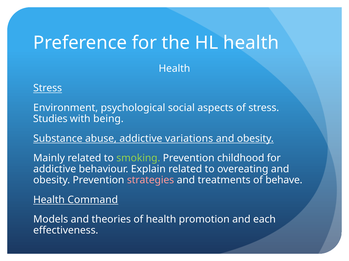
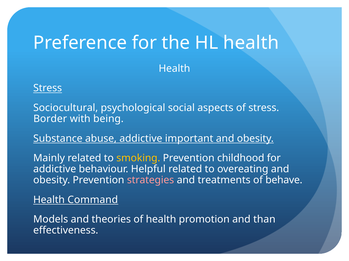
Environment: Environment -> Sociocultural
Studies: Studies -> Border
variations: variations -> important
smoking colour: light green -> yellow
Explain: Explain -> Helpful
each: each -> than
